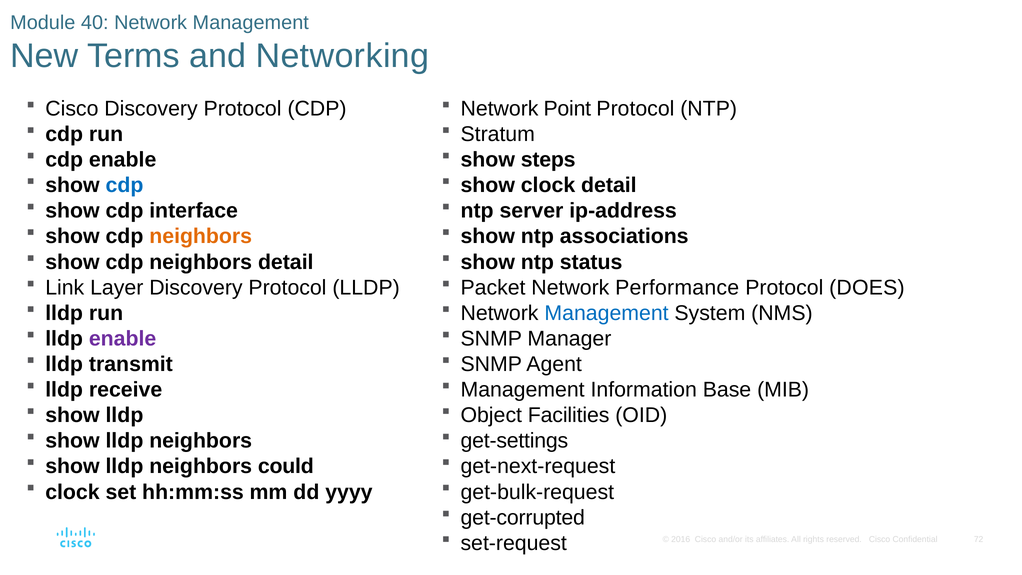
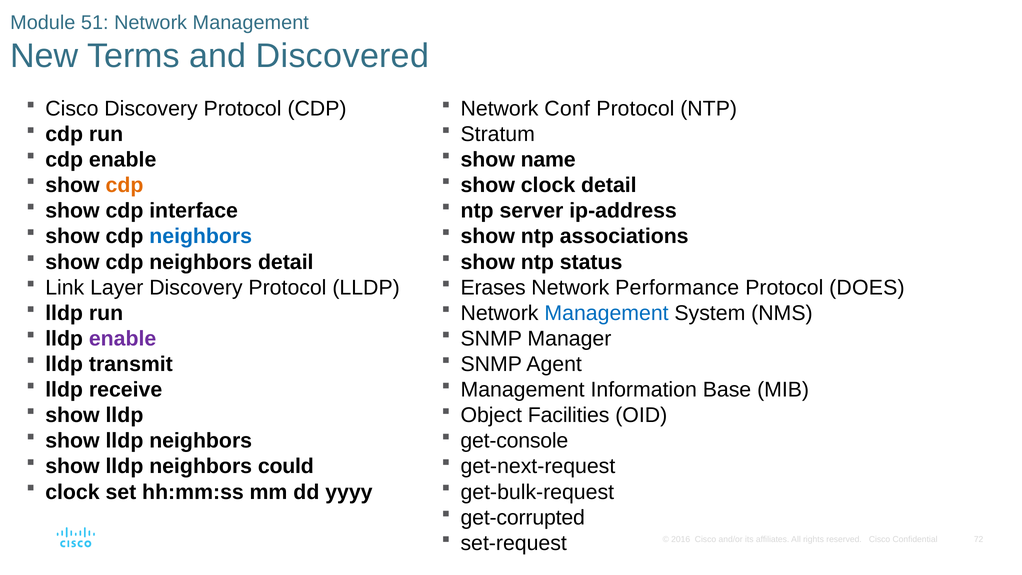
40: 40 -> 51
Networking: Networking -> Discovered
Point: Point -> Conf
steps: steps -> name
cdp at (124, 185) colour: blue -> orange
neighbors at (201, 236) colour: orange -> blue
Packet: Packet -> Erases
get-settings: get-settings -> get-console
